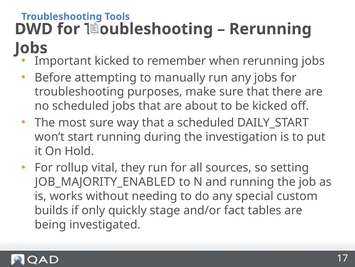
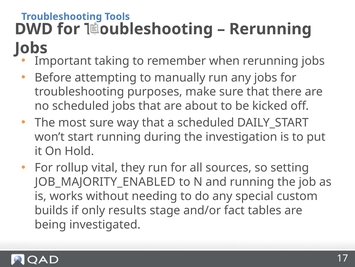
Important kicked: kicked -> taking
quickly: quickly -> results
